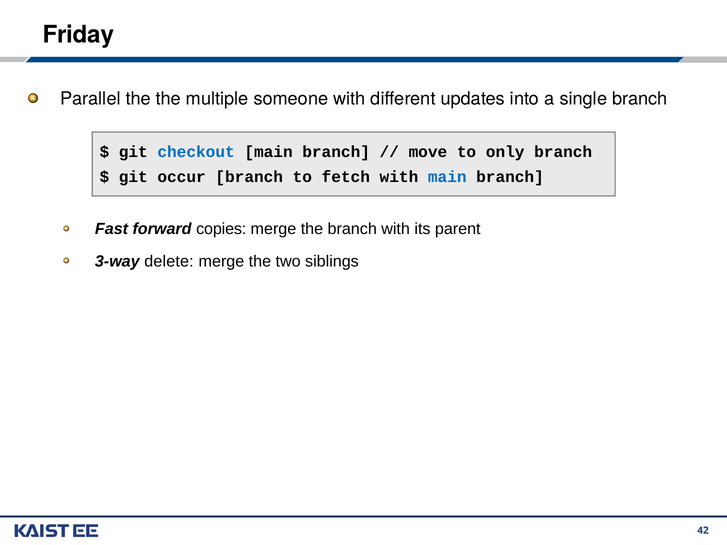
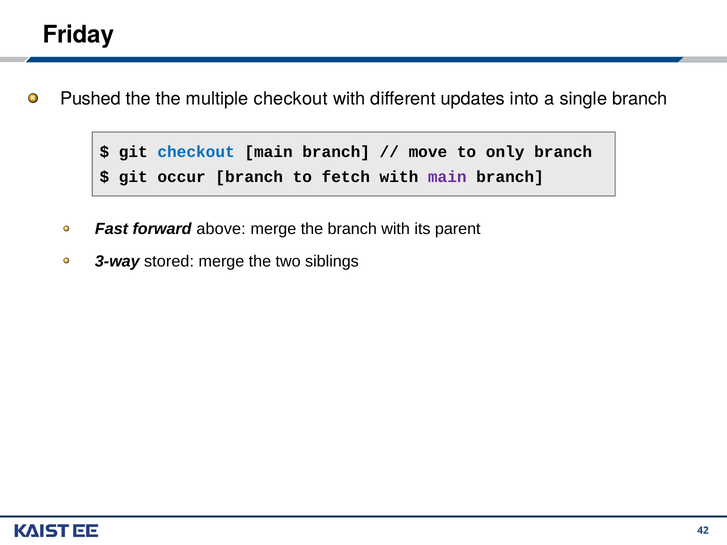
Parallel: Parallel -> Pushed
multiple someone: someone -> checkout
main at (447, 177) colour: blue -> purple
copies: copies -> above
delete: delete -> stored
